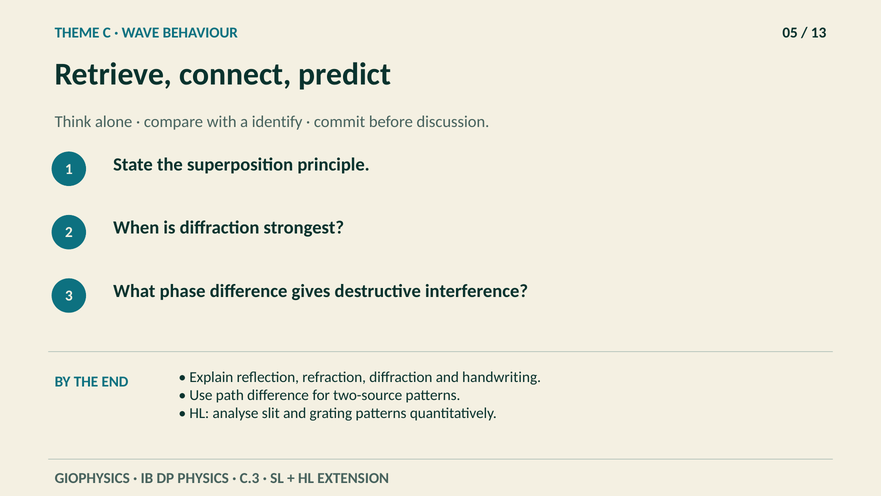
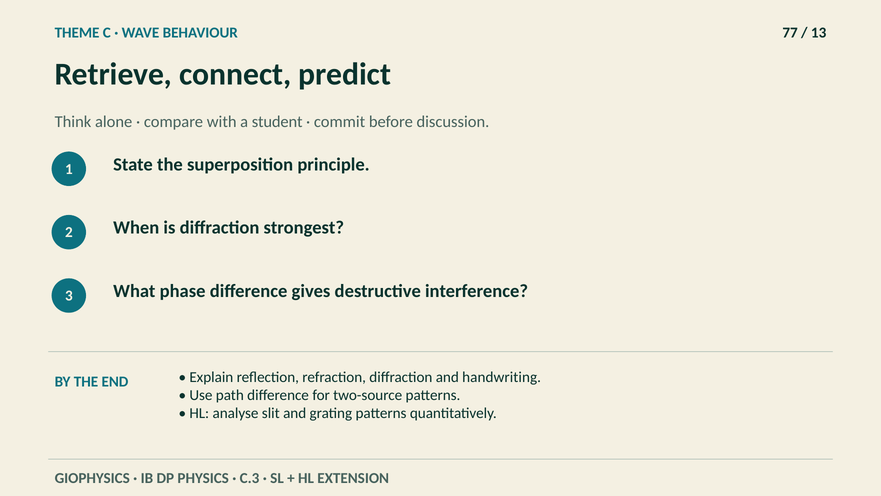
05: 05 -> 77
identify: identify -> student
